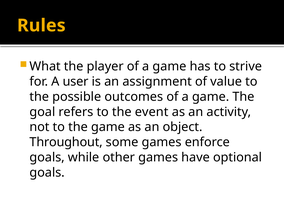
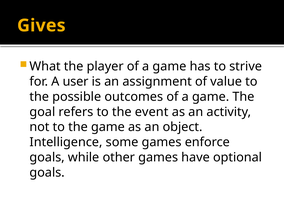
Rules: Rules -> Gives
Throughout: Throughout -> Intelligence
